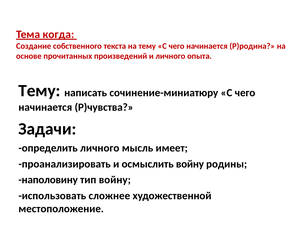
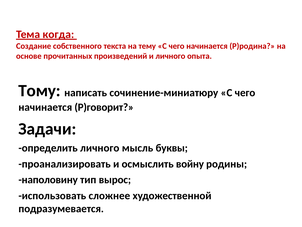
Тему at (39, 91): Тему -> Тому
Р)чувства: Р)чувства -> Р)говорит
имеет: имеет -> буквы
тип войну: войну -> вырос
местоположение: местоположение -> подразумевается
